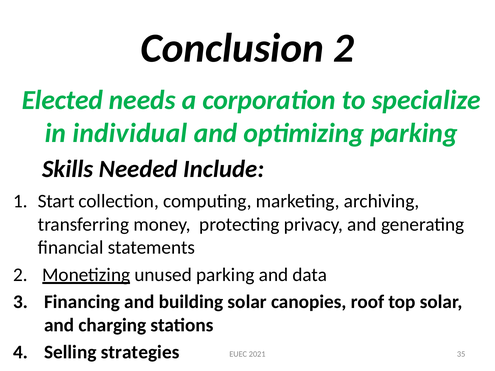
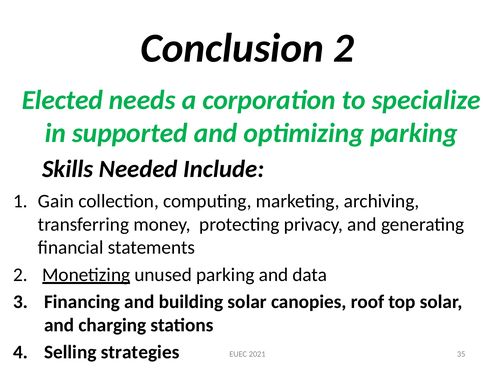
individual: individual -> supported
Start: Start -> Gain
